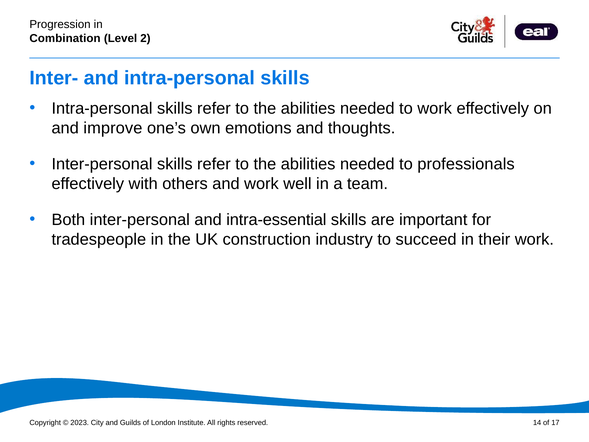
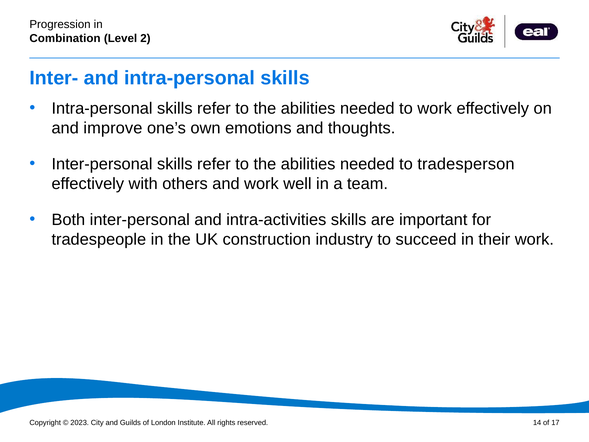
professionals: professionals -> tradesperson
intra-essential: intra-essential -> intra-activities
